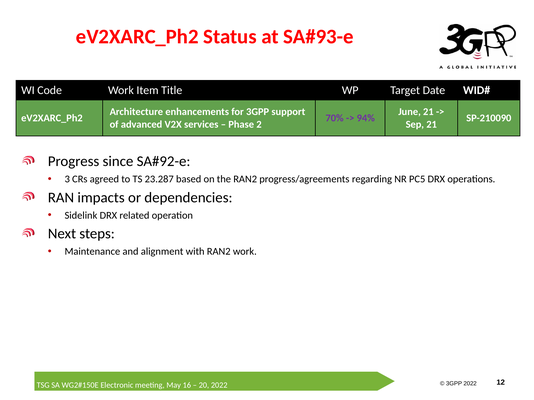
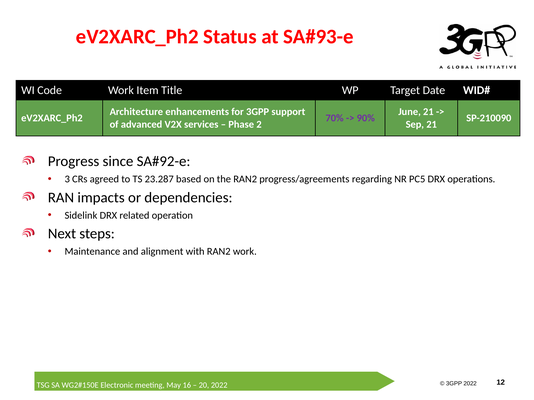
94%: 94% -> 90%
